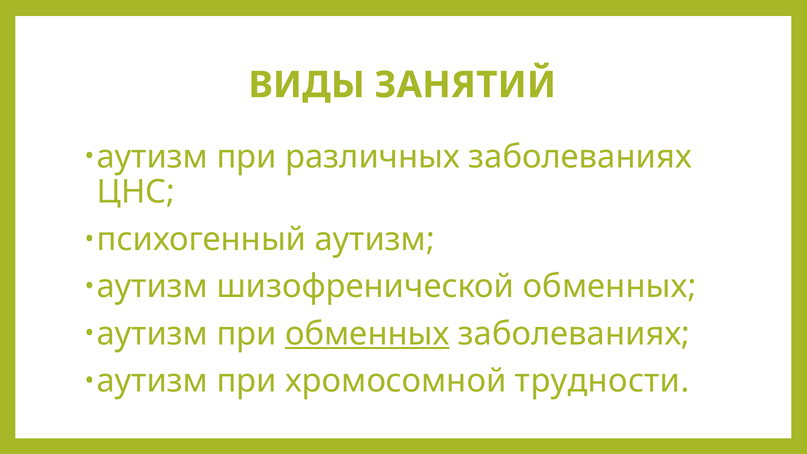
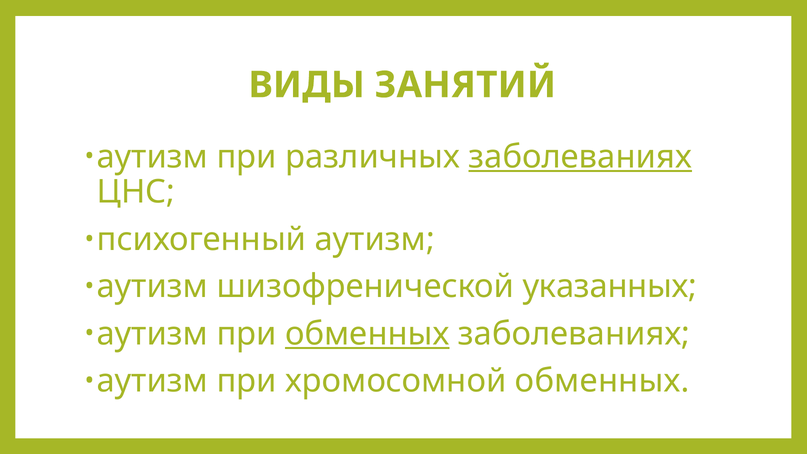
заболеваниях at (580, 157) underline: none -> present
шизофренической обменных: обменных -> указанных
хромосомной трудности: трудности -> обменных
